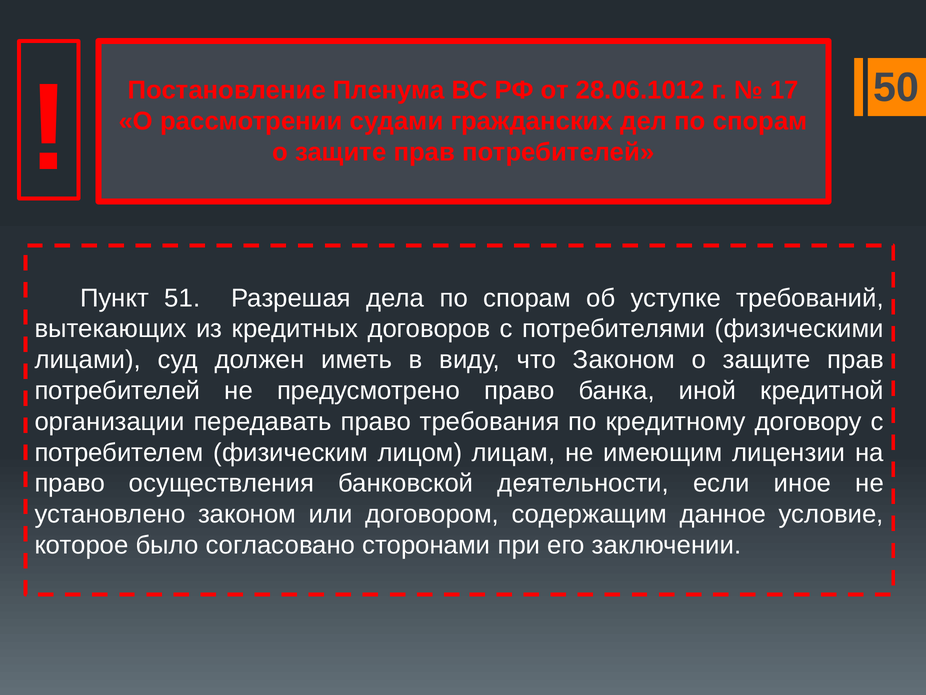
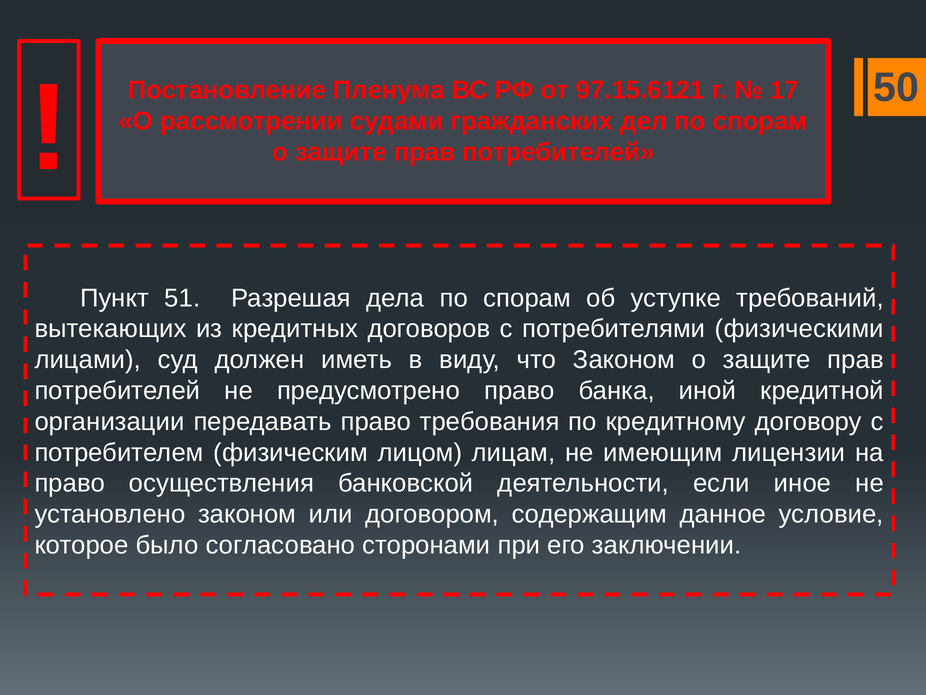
28.06.1012: 28.06.1012 -> 97.15.6121
